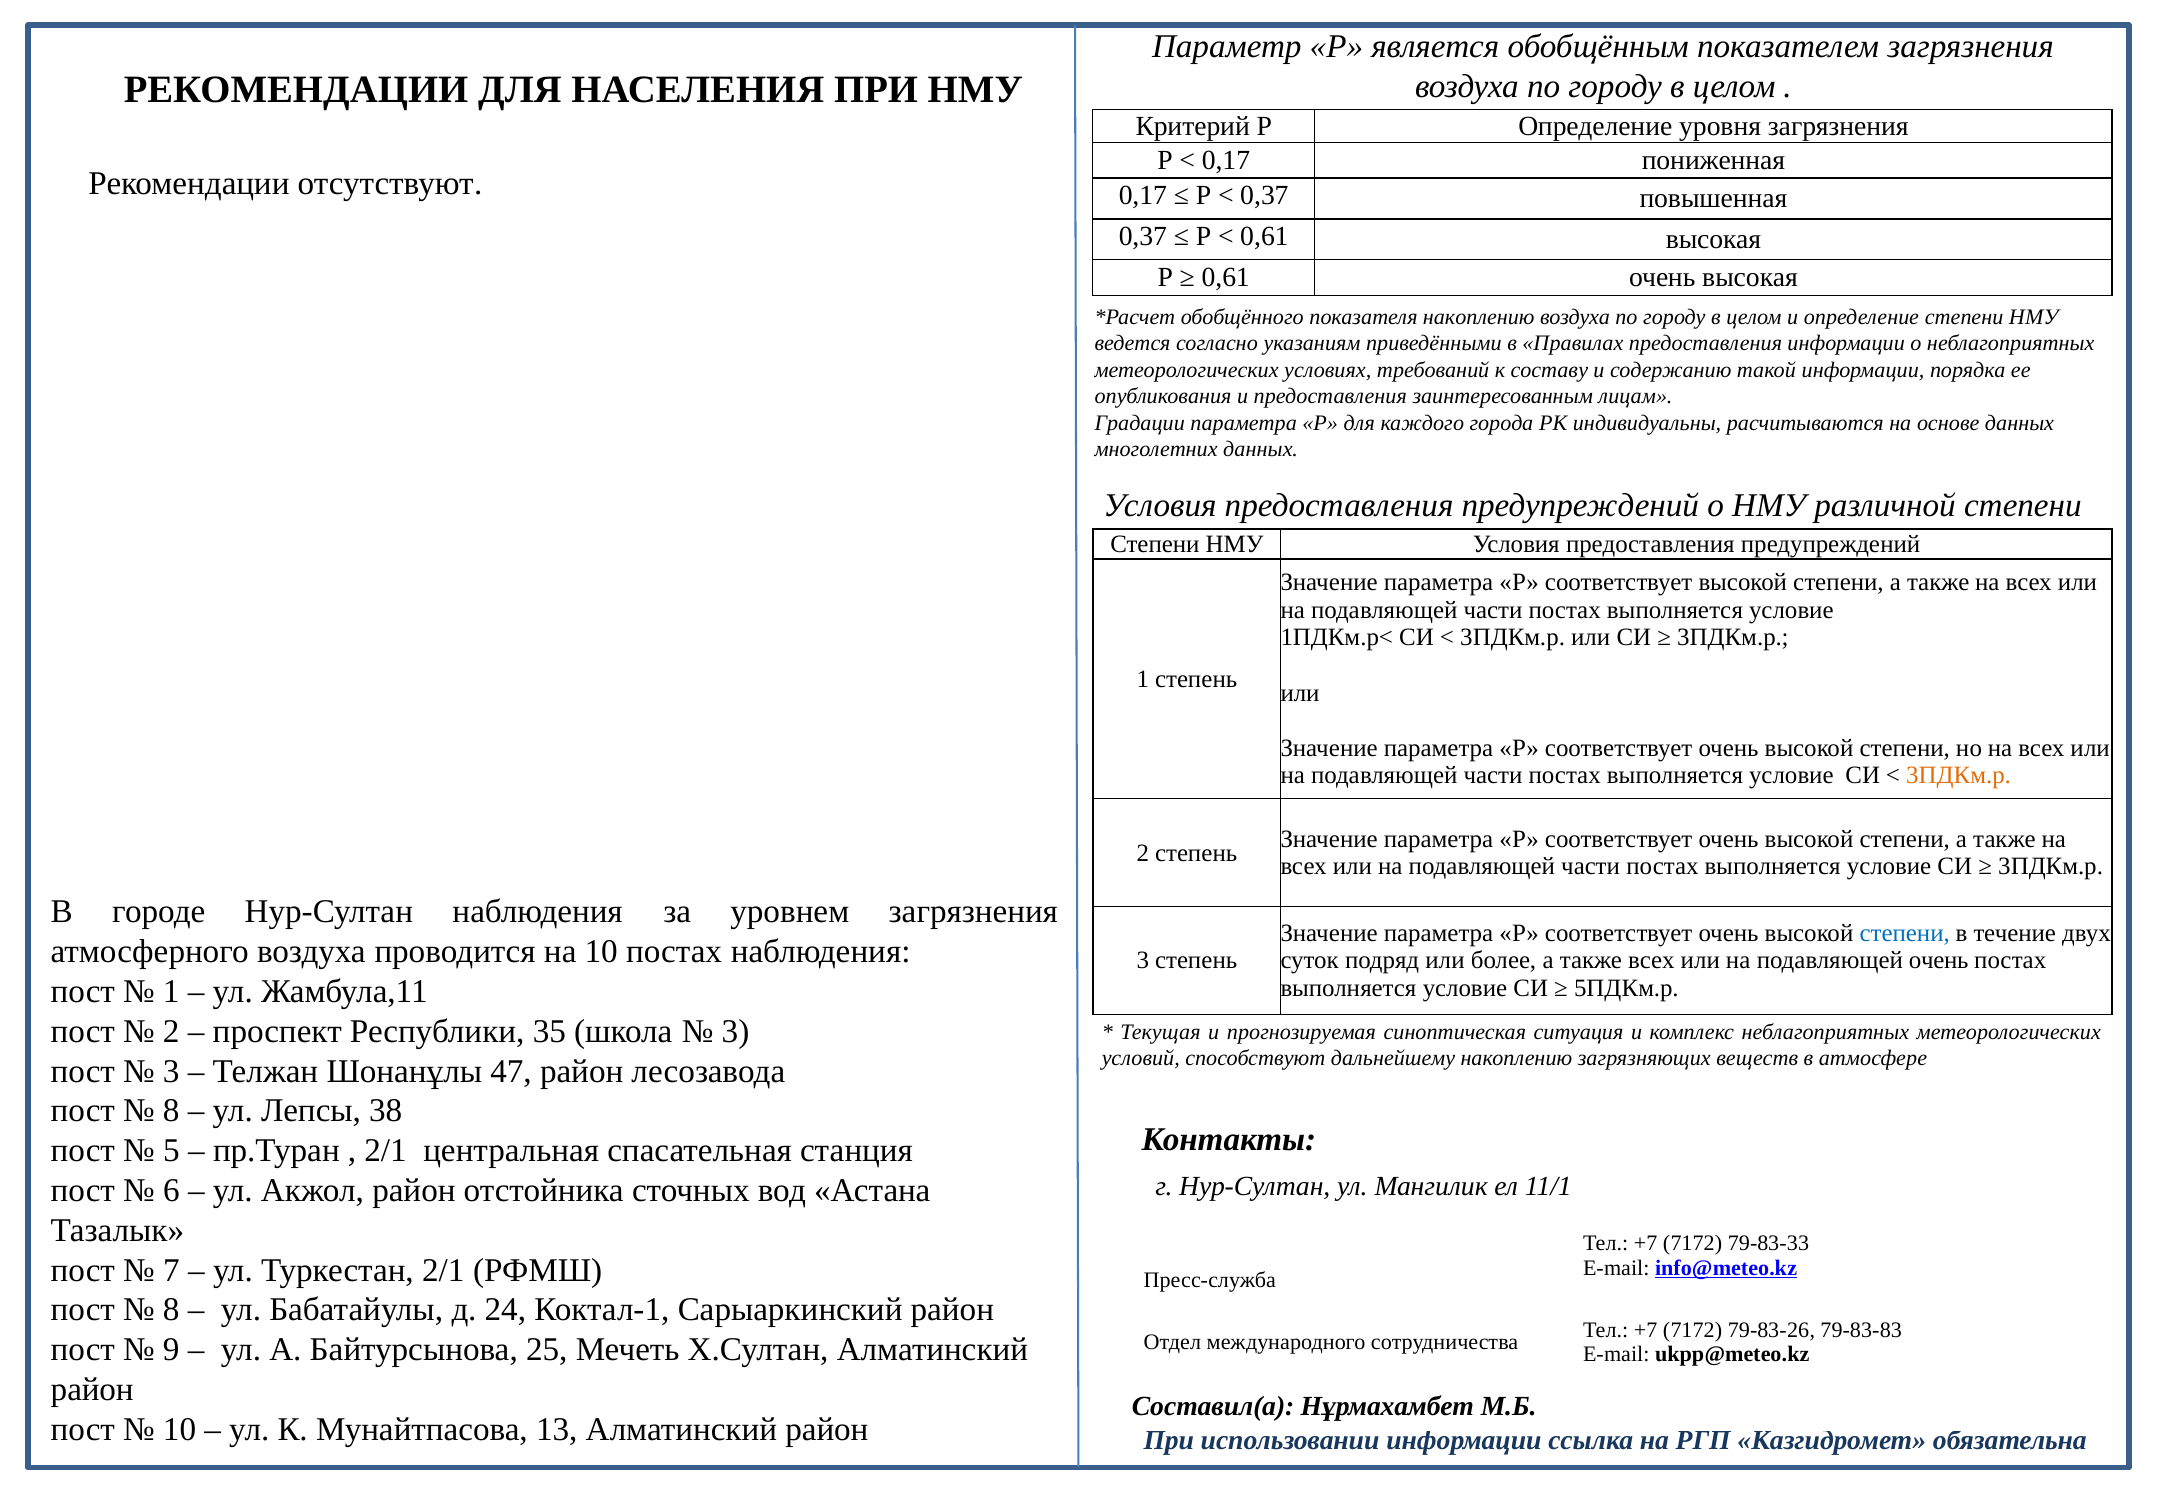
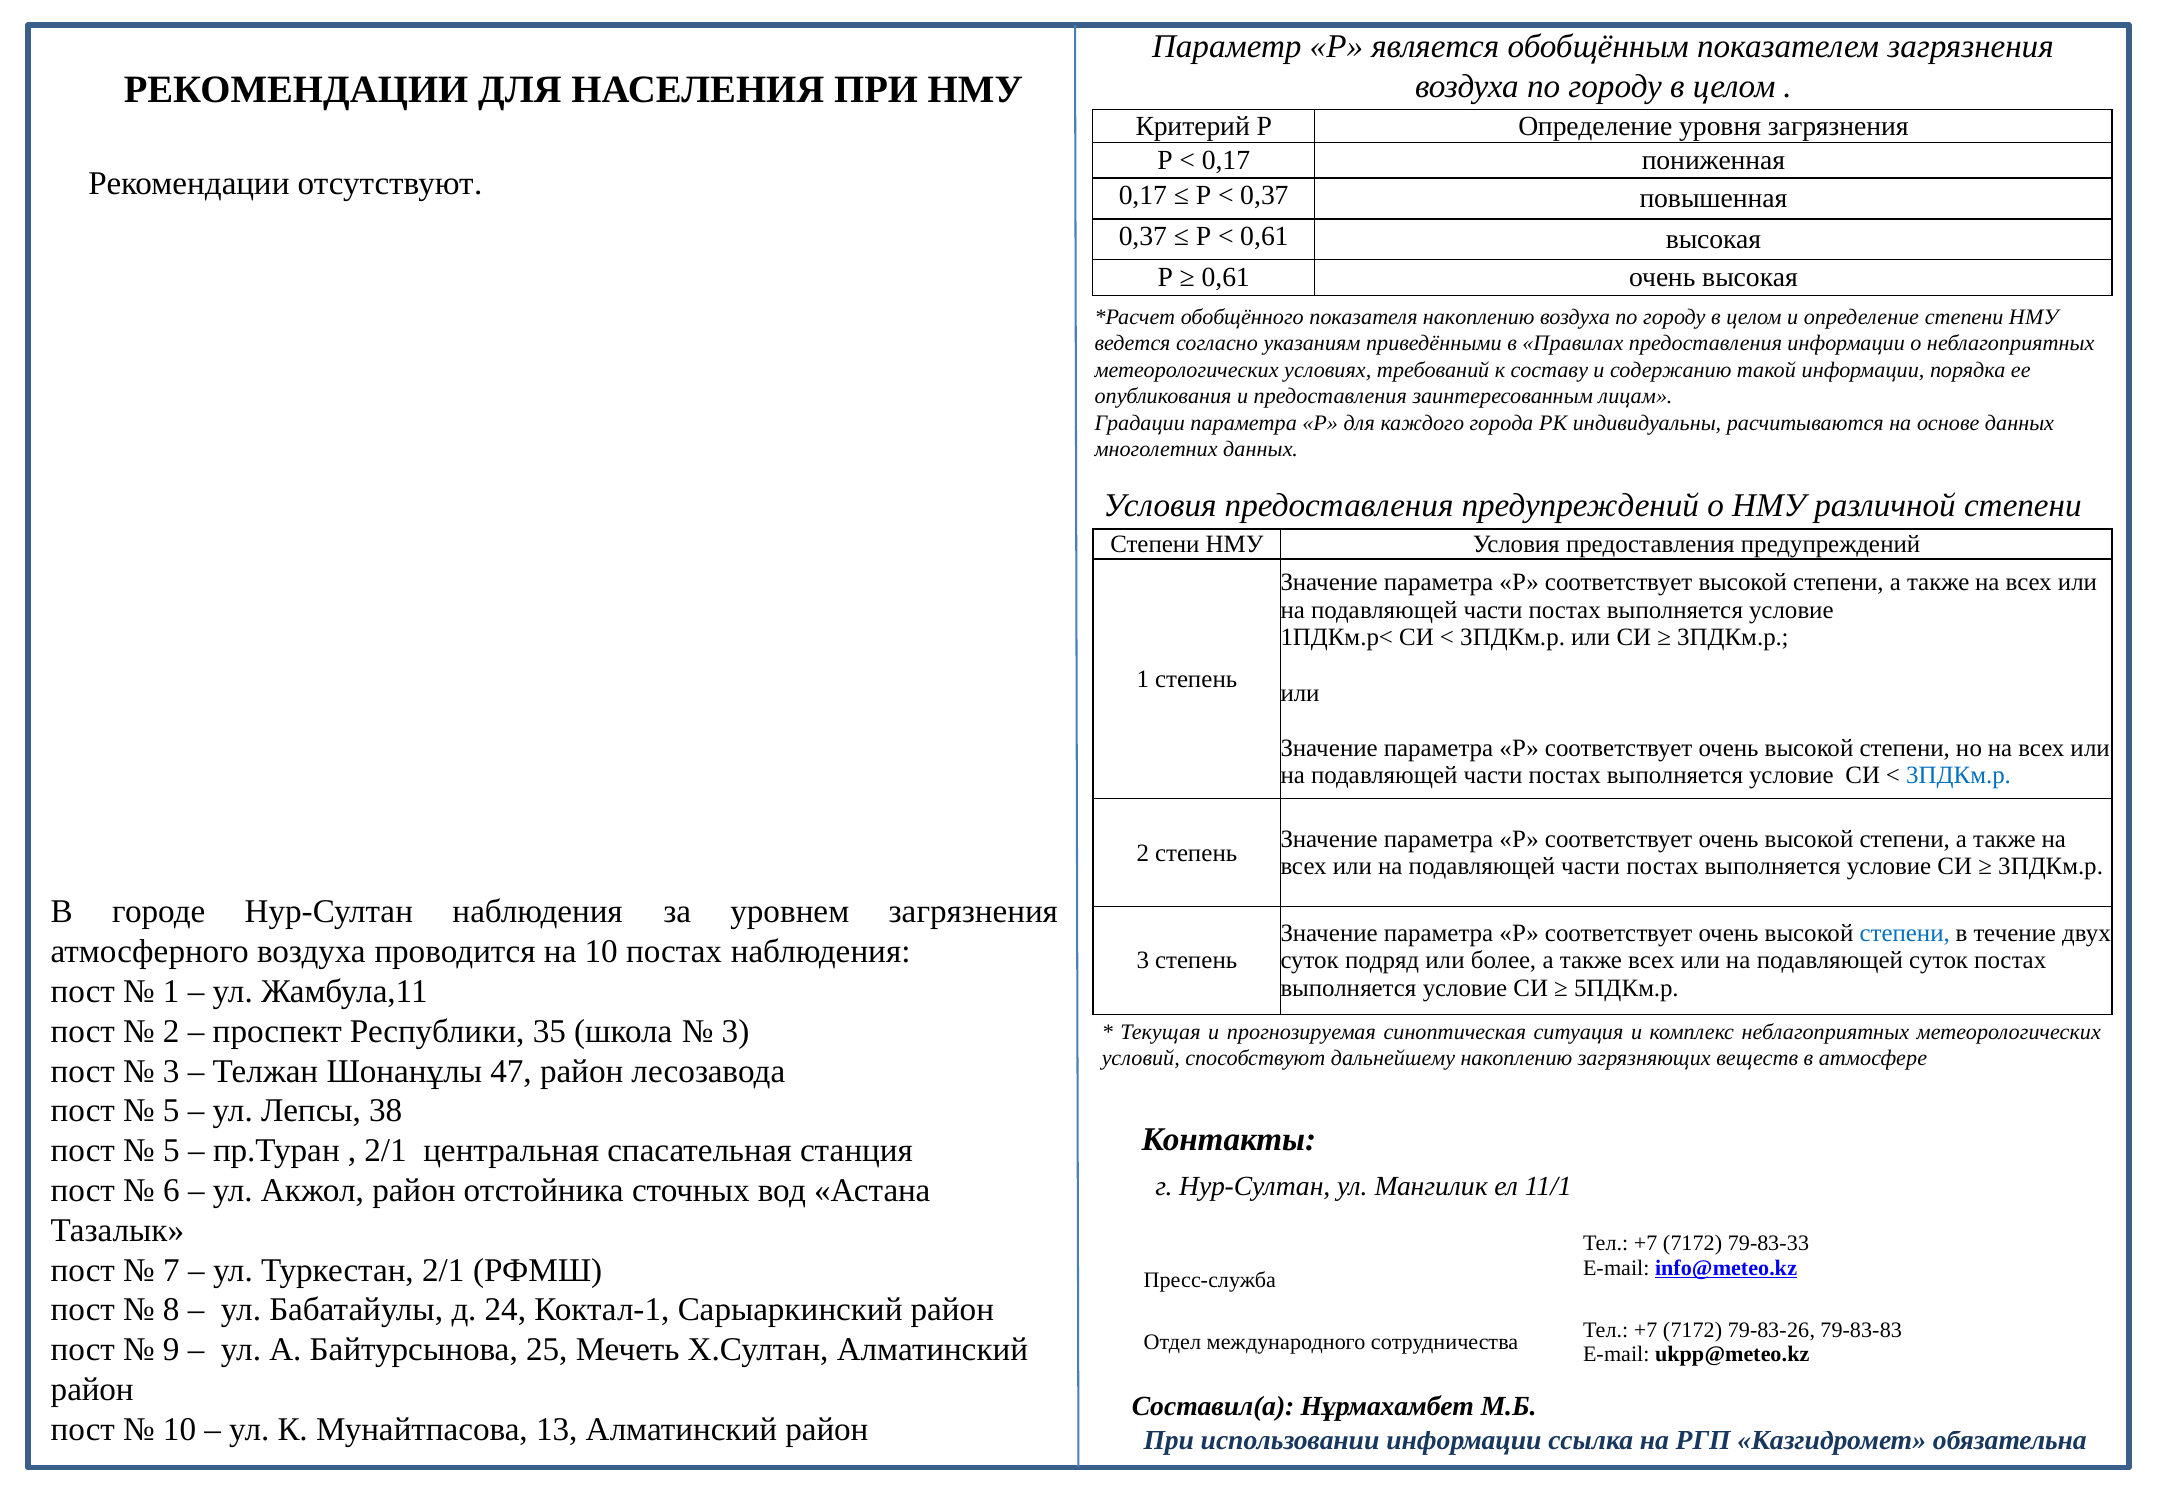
3ПДКм.р at (1959, 776) colour: orange -> blue
подавляющей очень: очень -> суток
8 at (171, 1111): 8 -> 5
